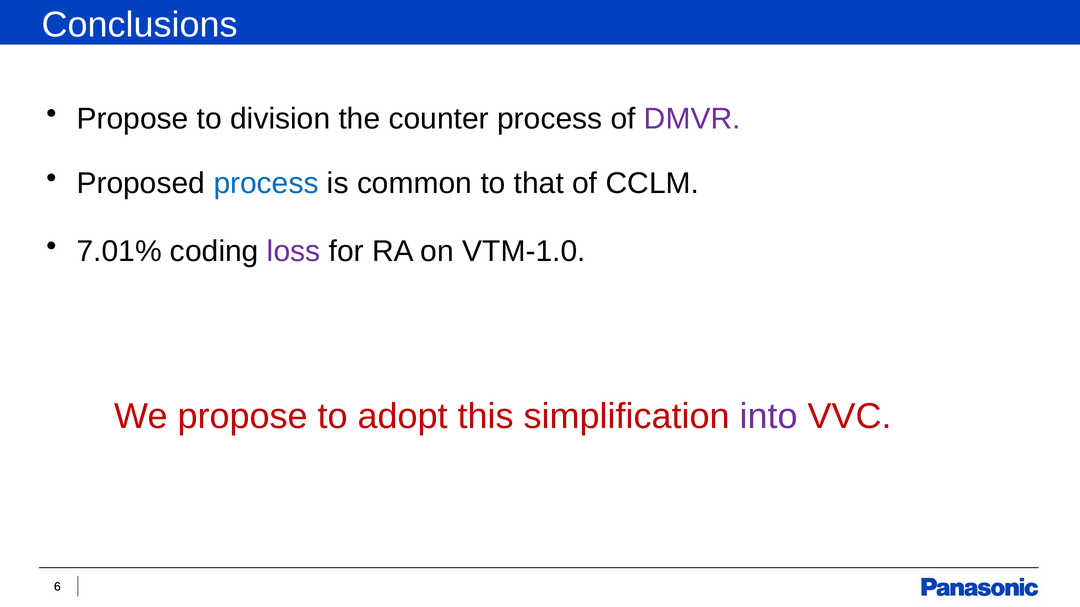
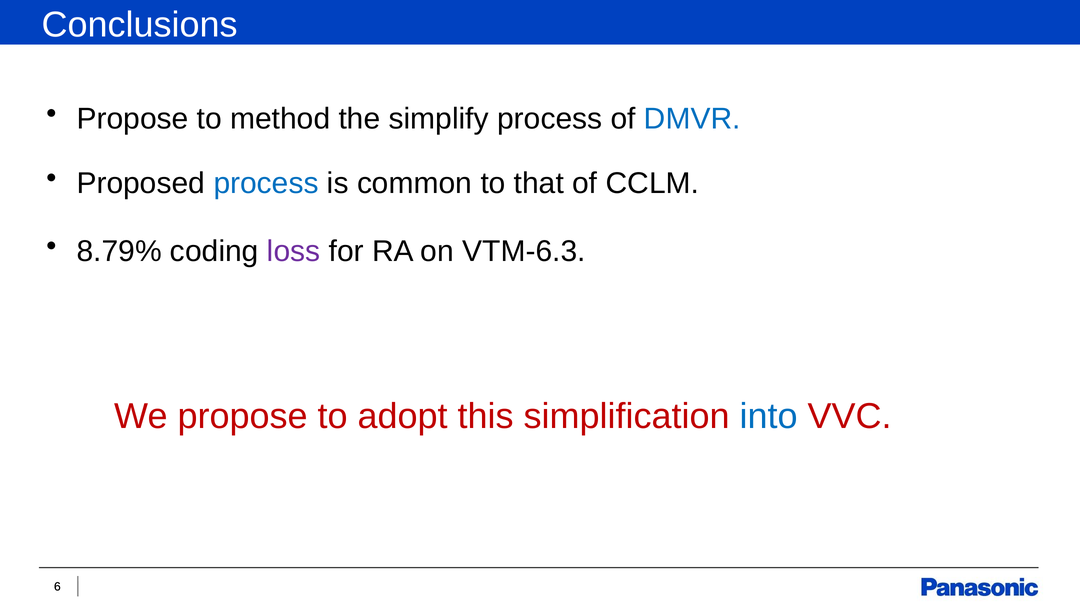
division: division -> method
counter: counter -> simplify
DMVR colour: purple -> blue
7.01%: 7.01% -> 8.79%
VTM-1.0: VTM-1.0 -> VTM-6.3
into colour: purple -> blue
